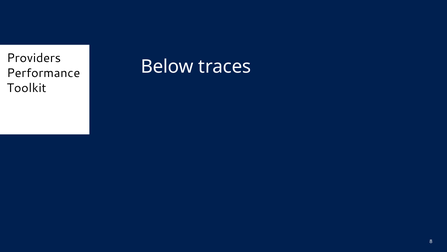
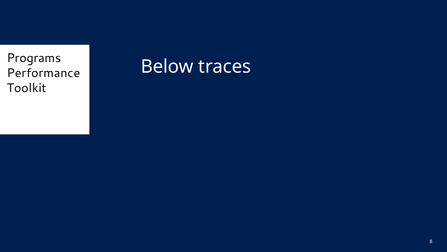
Providers: Providers -> Programs
